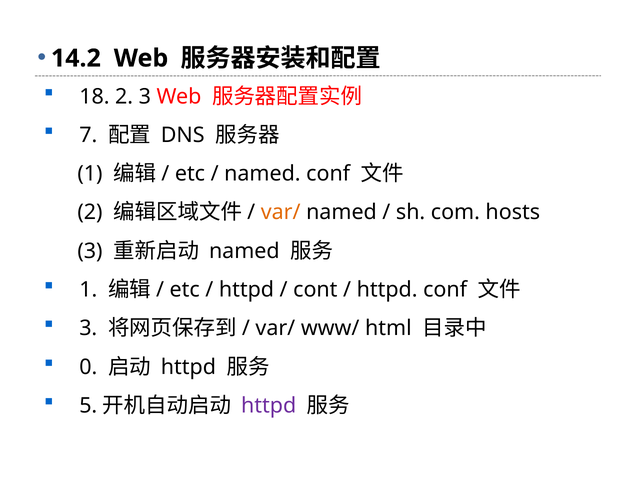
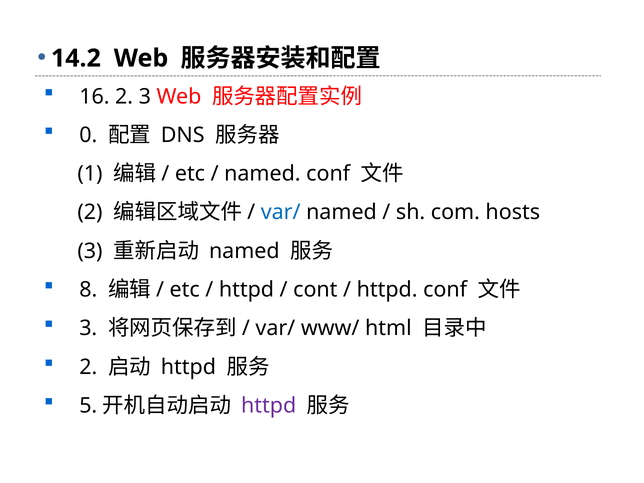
18: 18 -> 16
7: 7 -> 0
var/ at (281, 212) colour: orange -> blue
1 at (88, 290): 1 -> 8
0 at (88, 367): 0 -> 2
